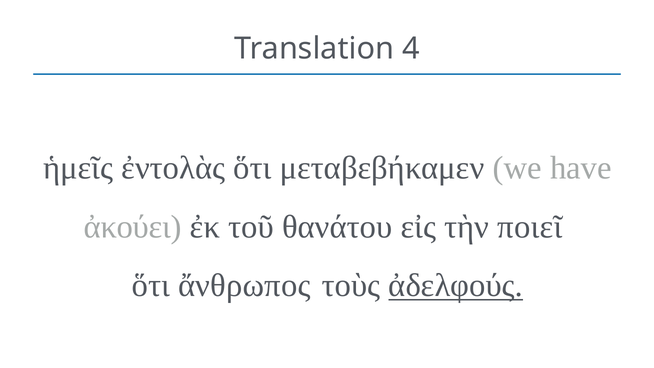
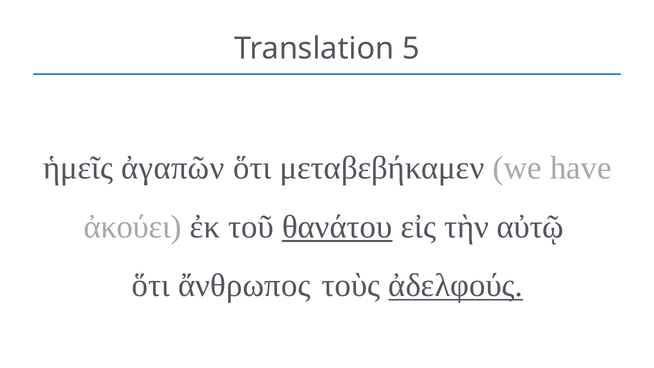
4: 4 -> 5
ἐντολὰς: ἐντολὰς -> ἀγαπῶν
θανάτου underline: none -> present
ποιεῖ: ποιεῖ -> αὐτῷ
